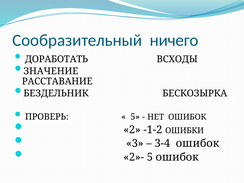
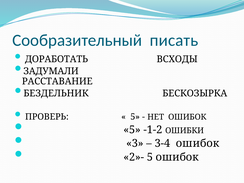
ничего: ничего -> писать
ЗНАЧЕНИЕ: ЗНАЧЕНИЕ -> ЗАДУМАЛИ
2 at (132, 130): 2 -> 5
